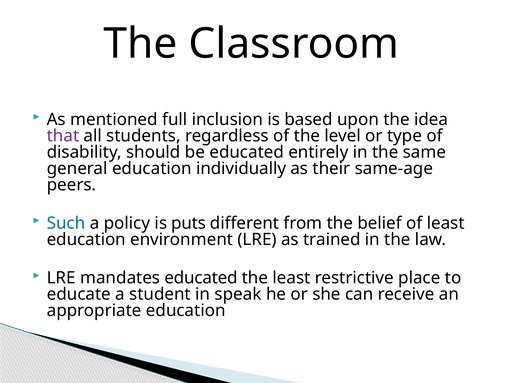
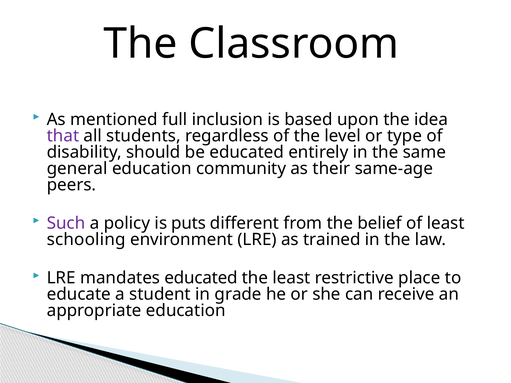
individually: individually -> community
Such colour: blue -> purple
education at (86, 240): education -> schooling
speak: speak -> grade
